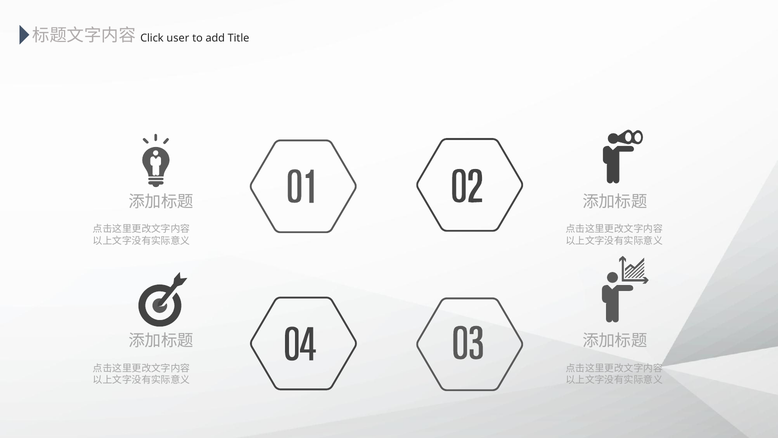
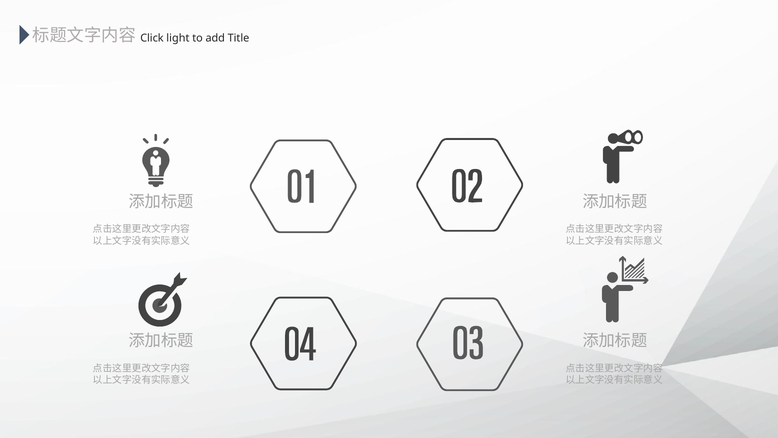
user: user -> light
